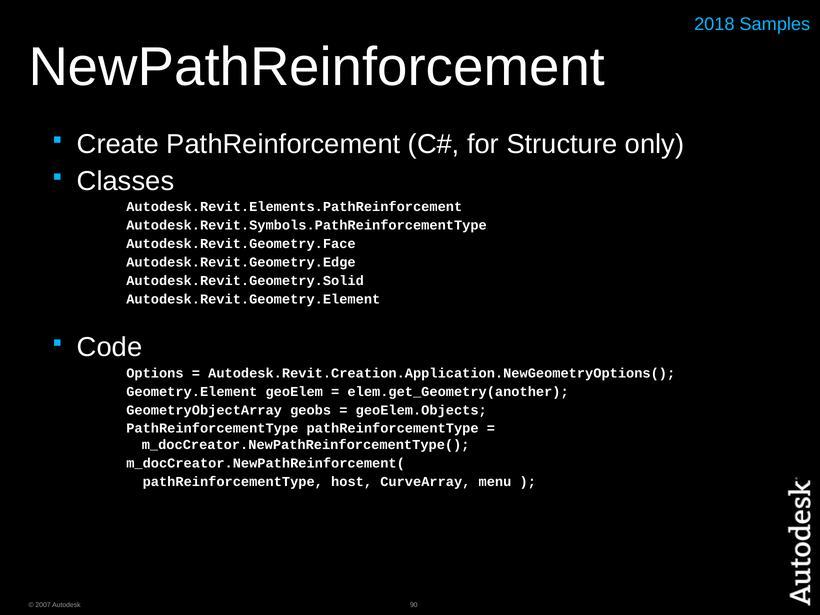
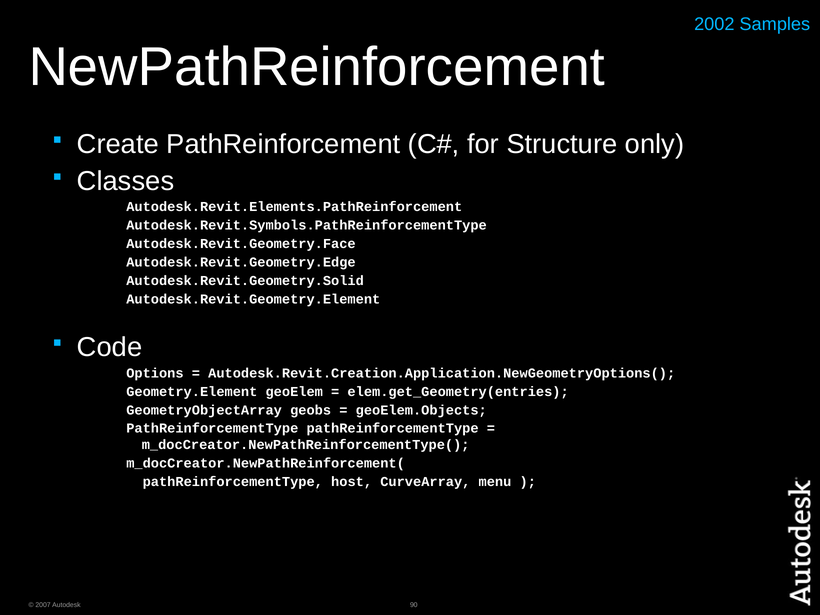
2018: 2018 -> 2002
elem.get_Geometry(another: elem.get_Geometry(another -> elem.get_Geometry(entries
